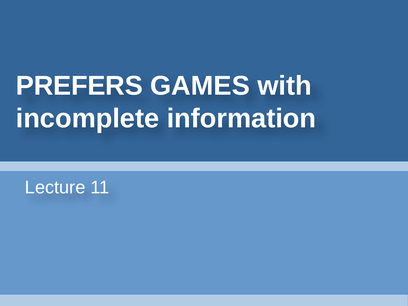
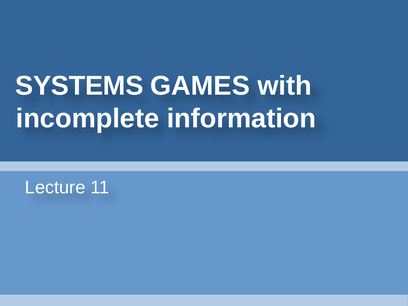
PREFERS: PREFERS -> SYSTEMS
